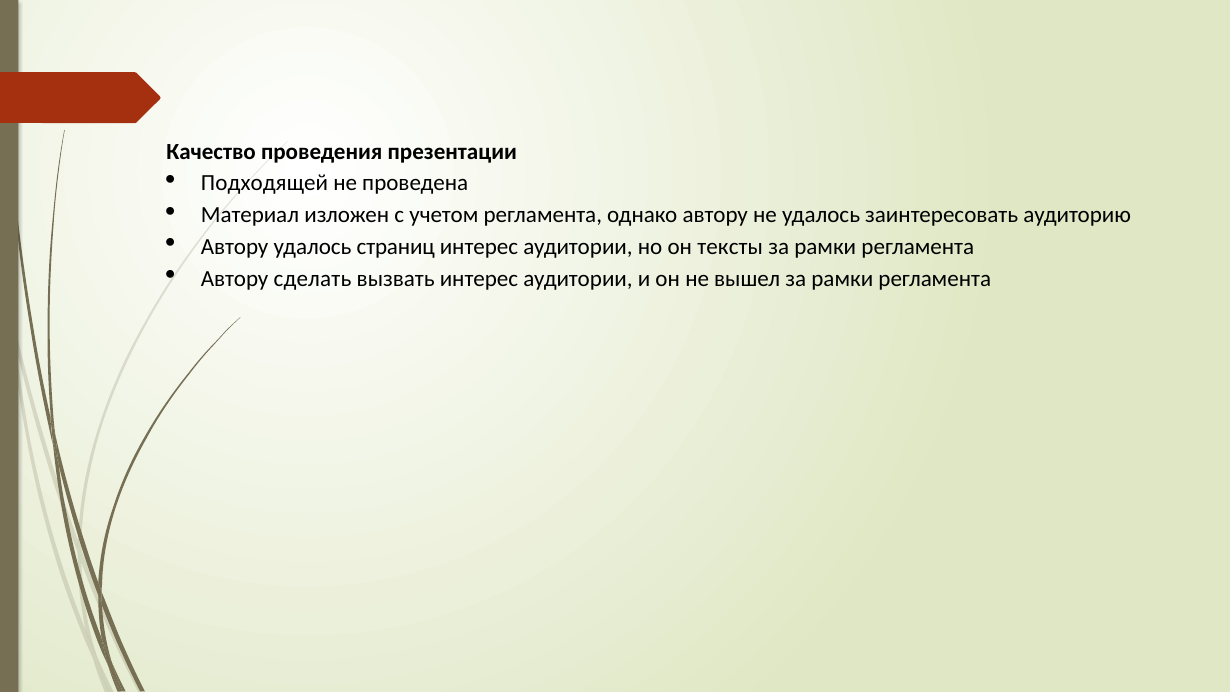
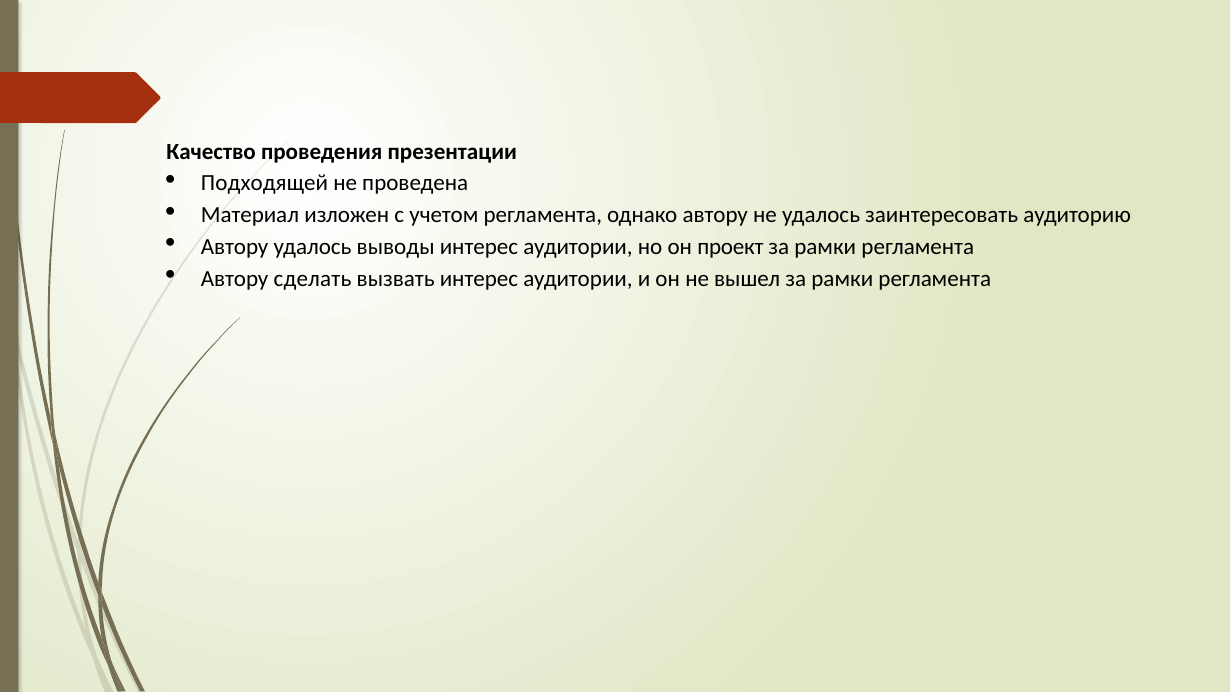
страниц: страниц -> выводы
тексты: тексты -> проект
